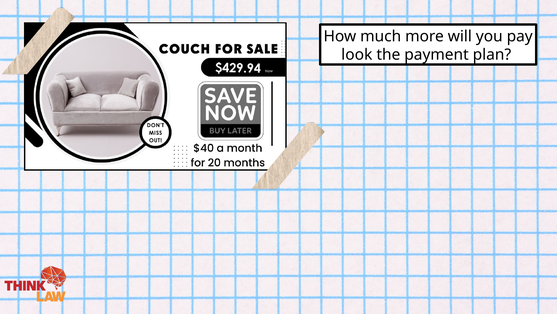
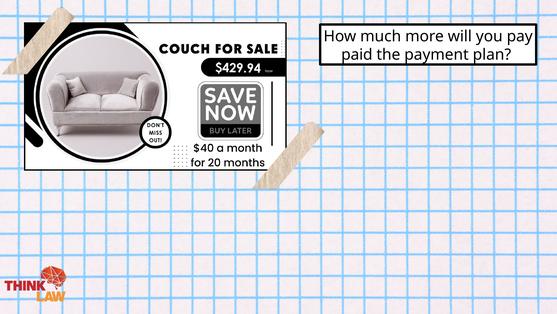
look: look -> paid
